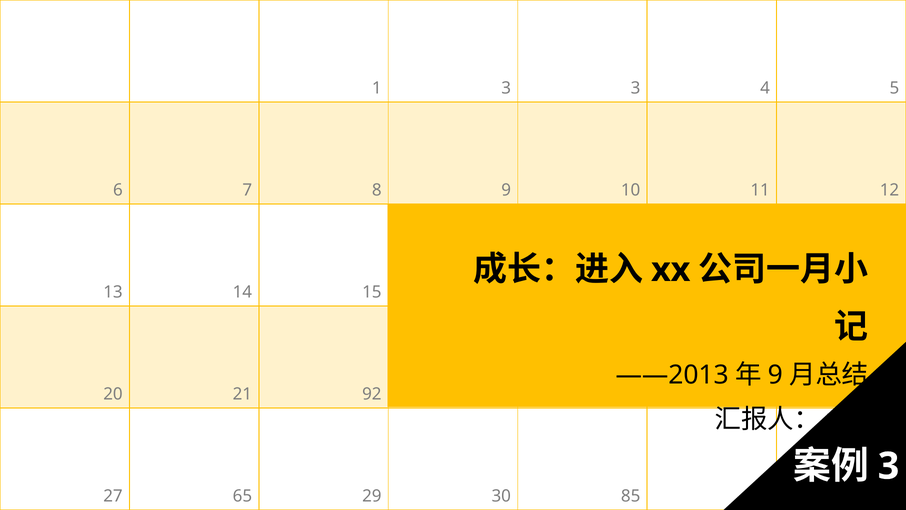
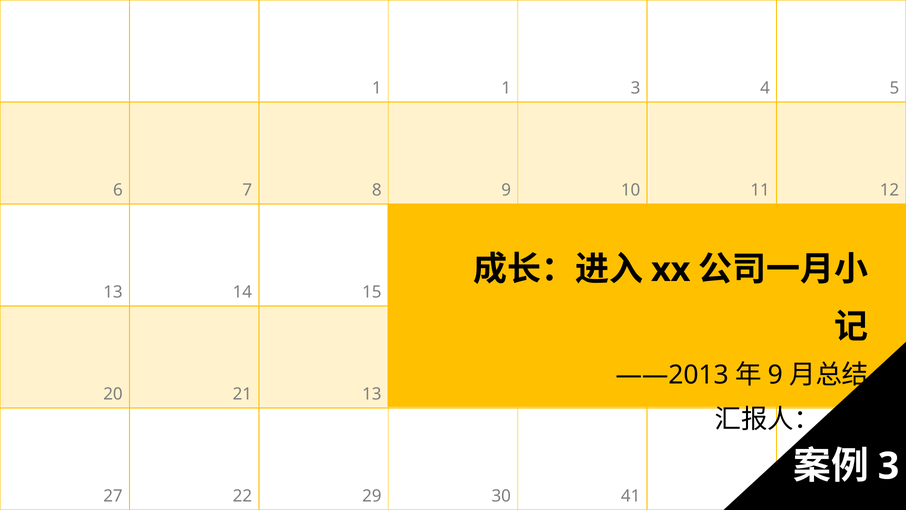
1 3: 3 -> 1
21 92: 92 -> 13
65: 65 -> 22
85: 85 -> 41
